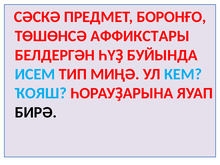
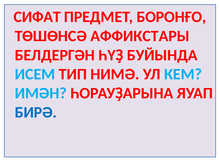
СӘСКӘ: СӘСКӘ -> СИФАТ
МИҢӘ: МИҢӘ -> НИМӘ
ҠОЯШ: ҠОЯШ -> ИМӘН
БИРӘ colour: black -> blue
